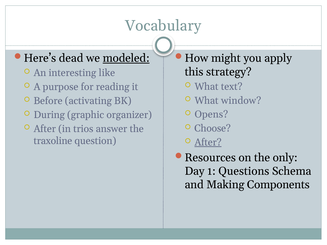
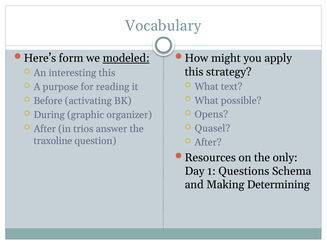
dead: dead -> form
interesting like: like -> this
window: window -> possible
Choose: Choose -> Quasel
After at (208, 143) underline: present -> none
Components: Components -> Determining
